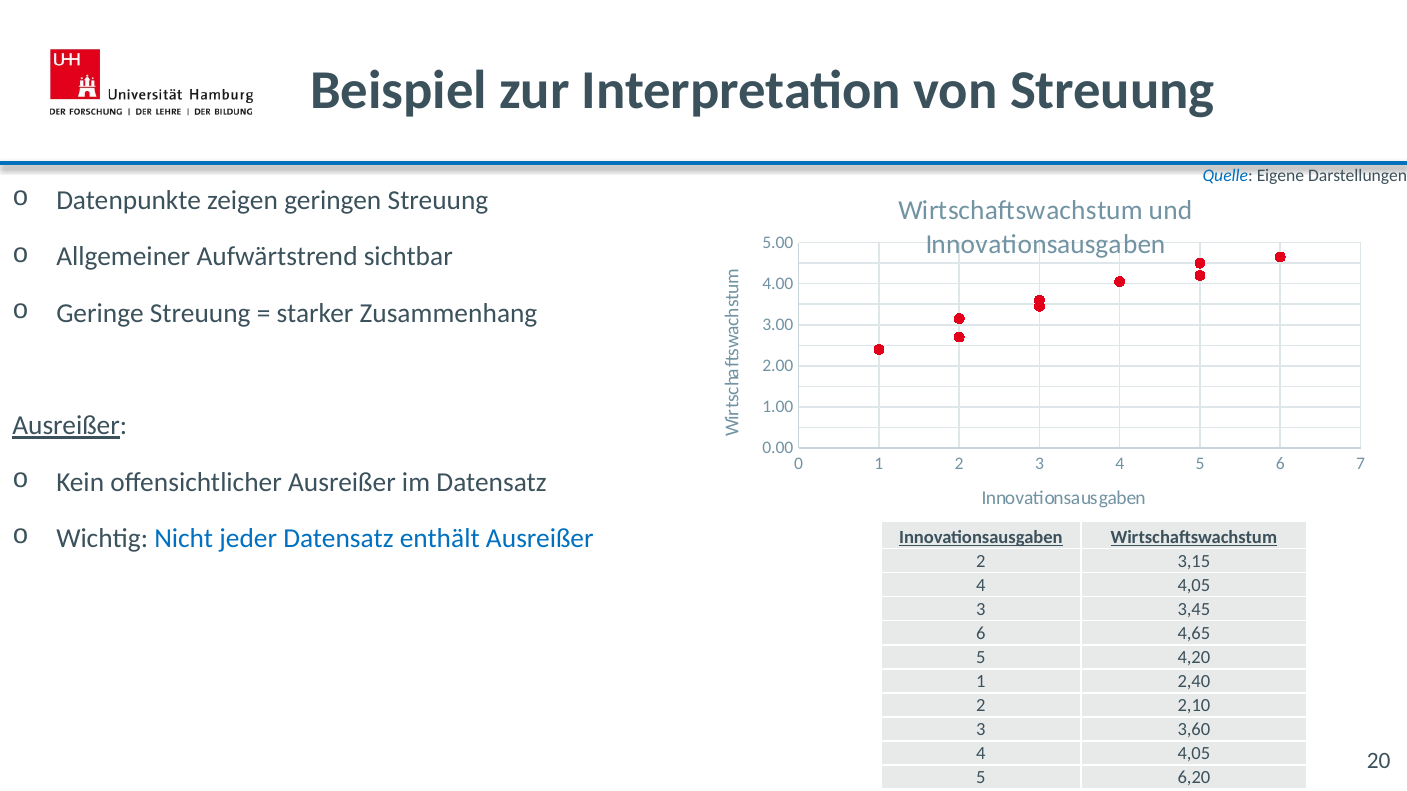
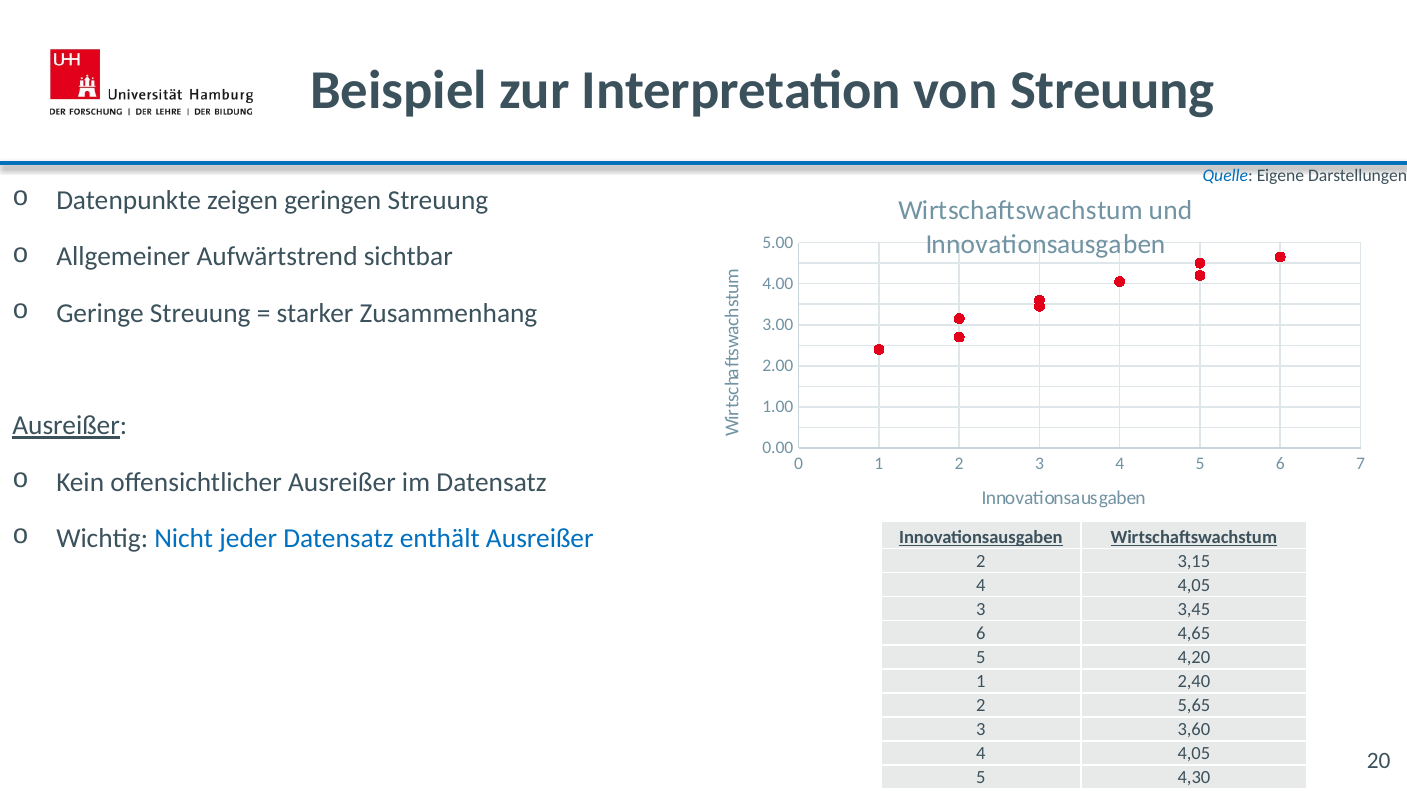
2,10: 2,10 -> 5,65
6,20: 6,20 -> 4,30
